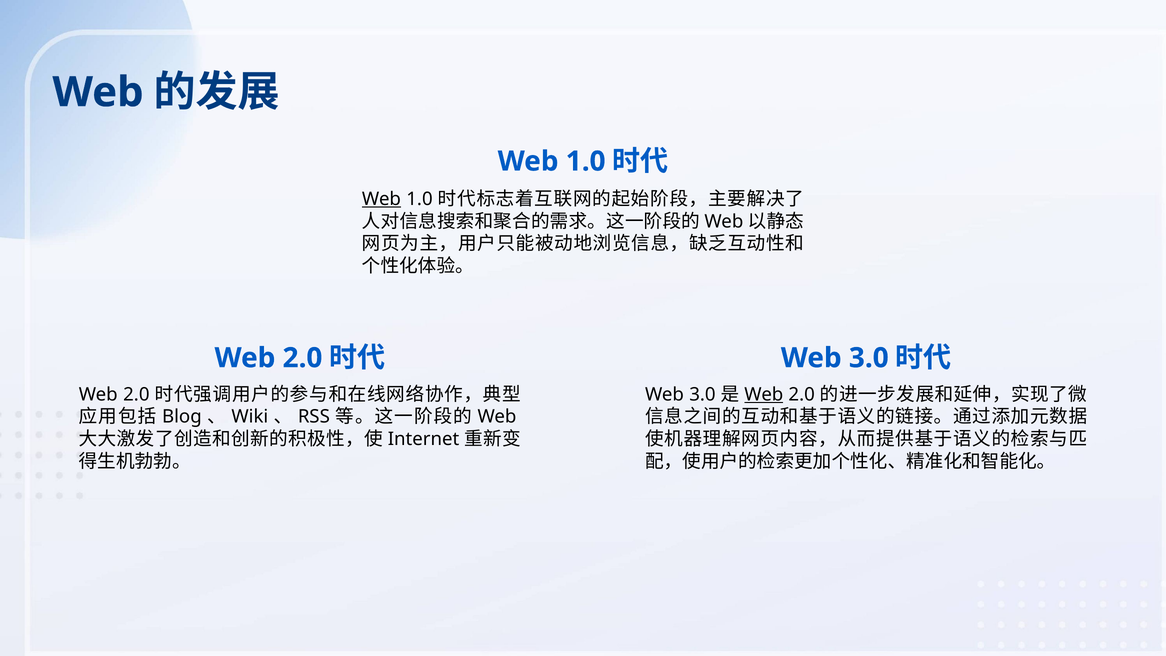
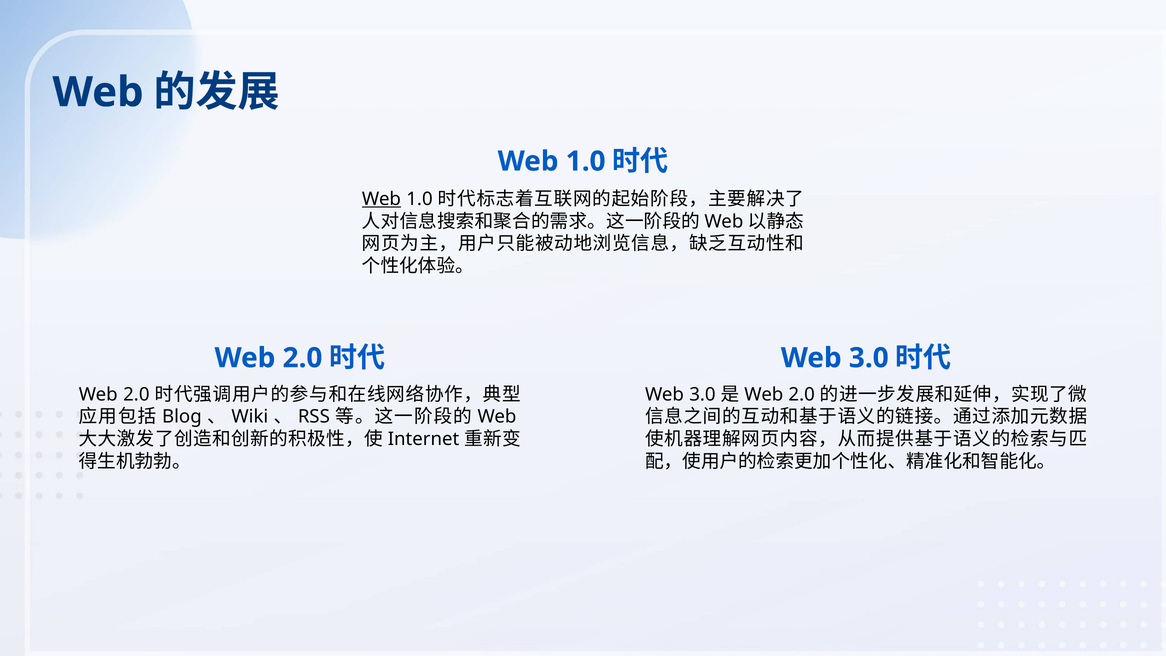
Web at (764, 394) underline: present -> none
